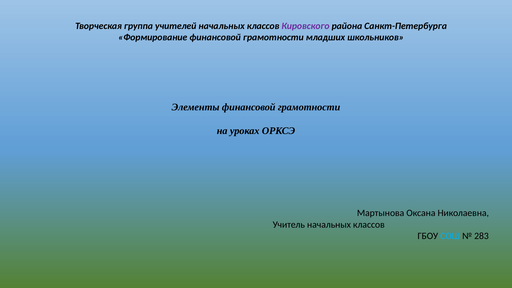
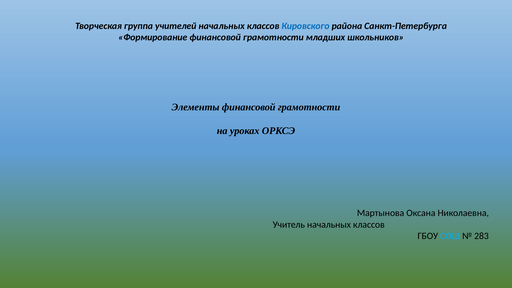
Кировского colour: purple -> blue
